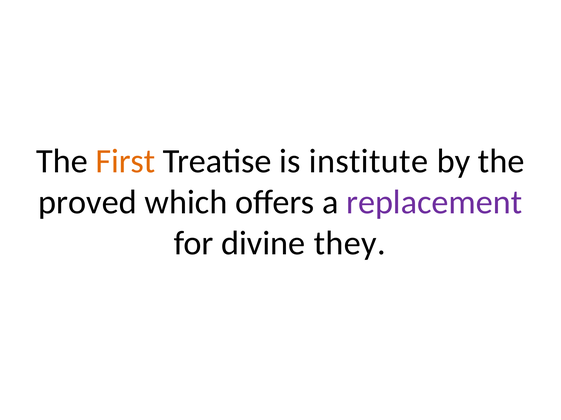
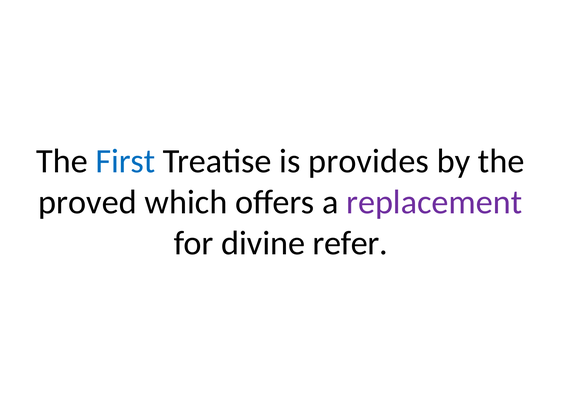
First colour: orange -> blue
institute: institute -> provides
they: they -> refer
